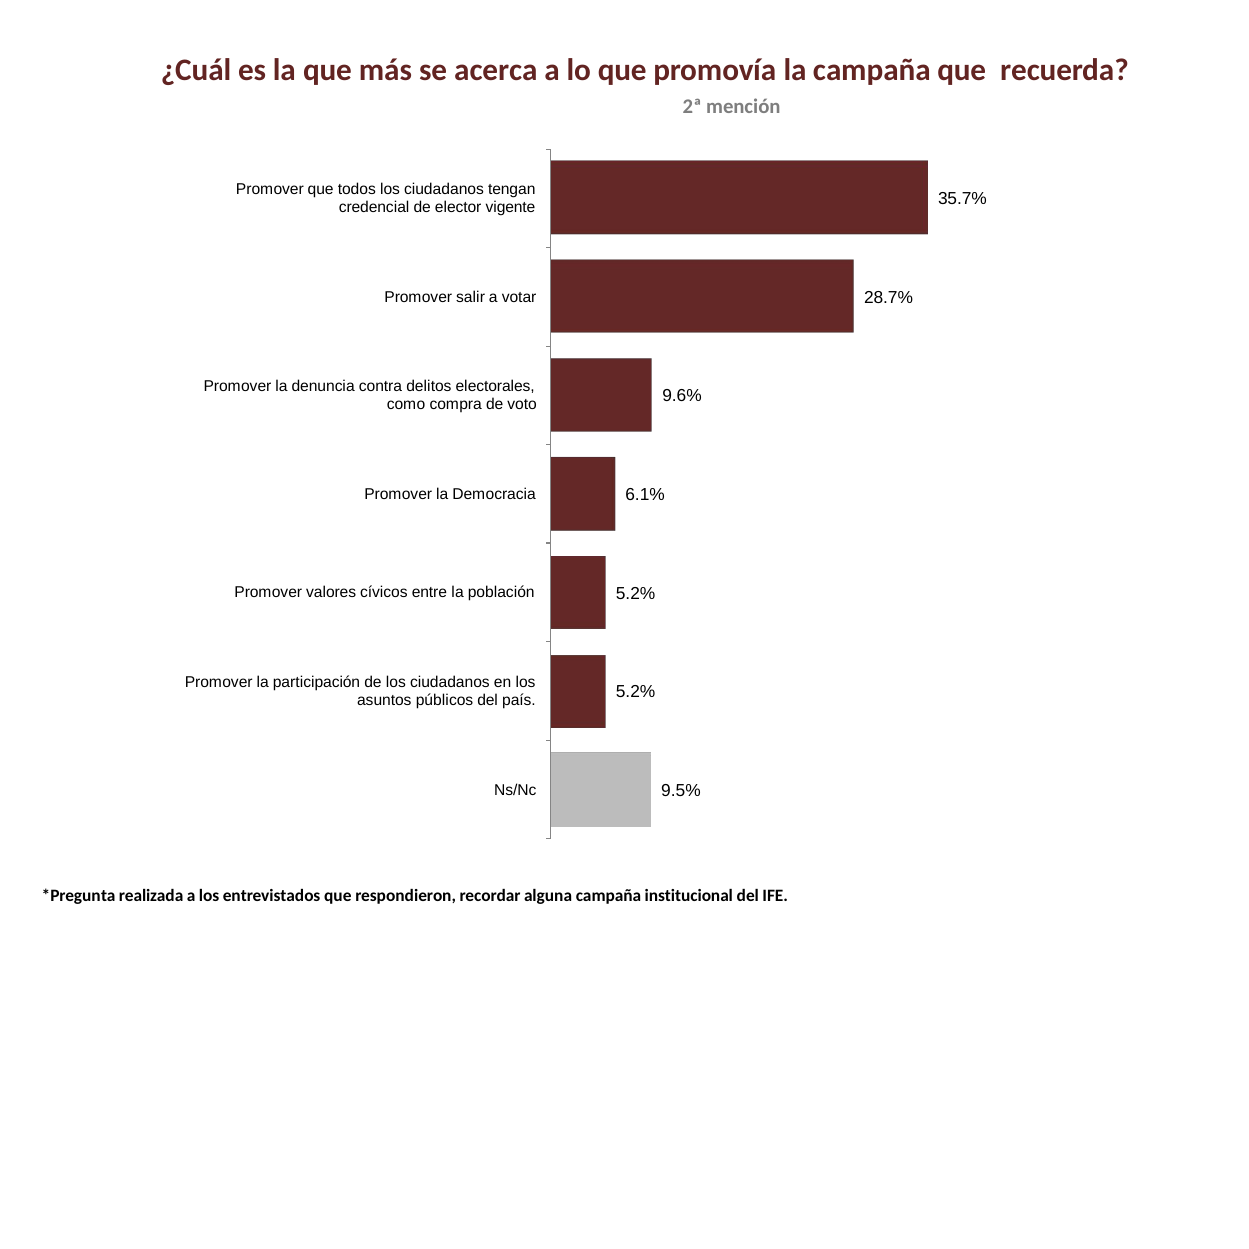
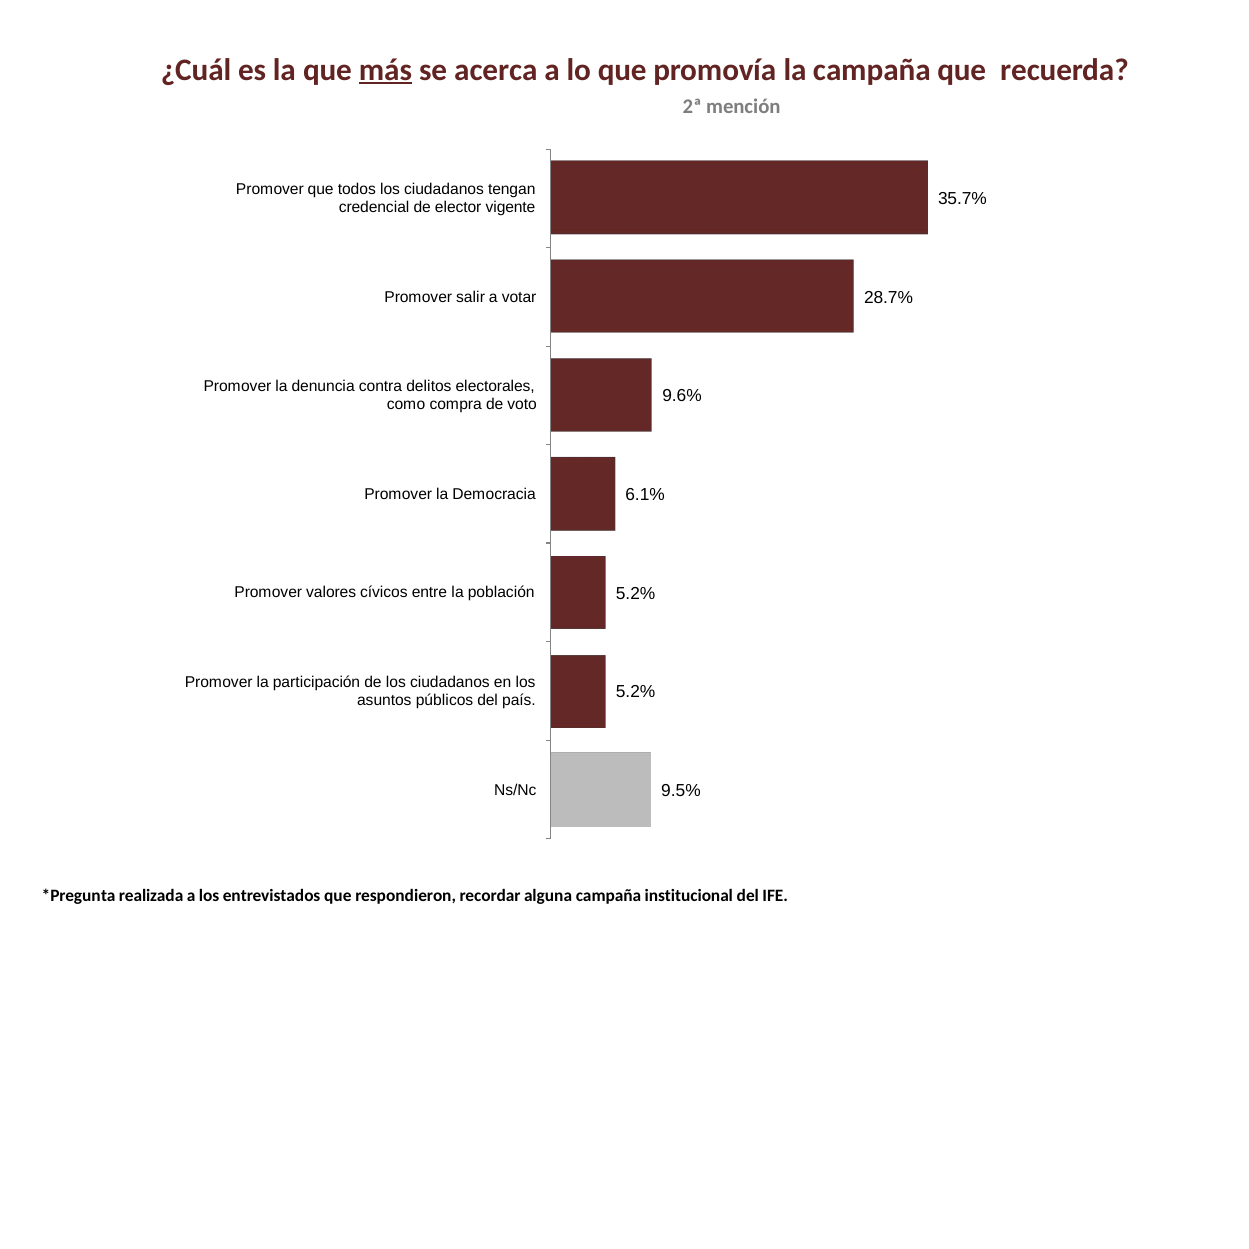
más underline: none -> present
